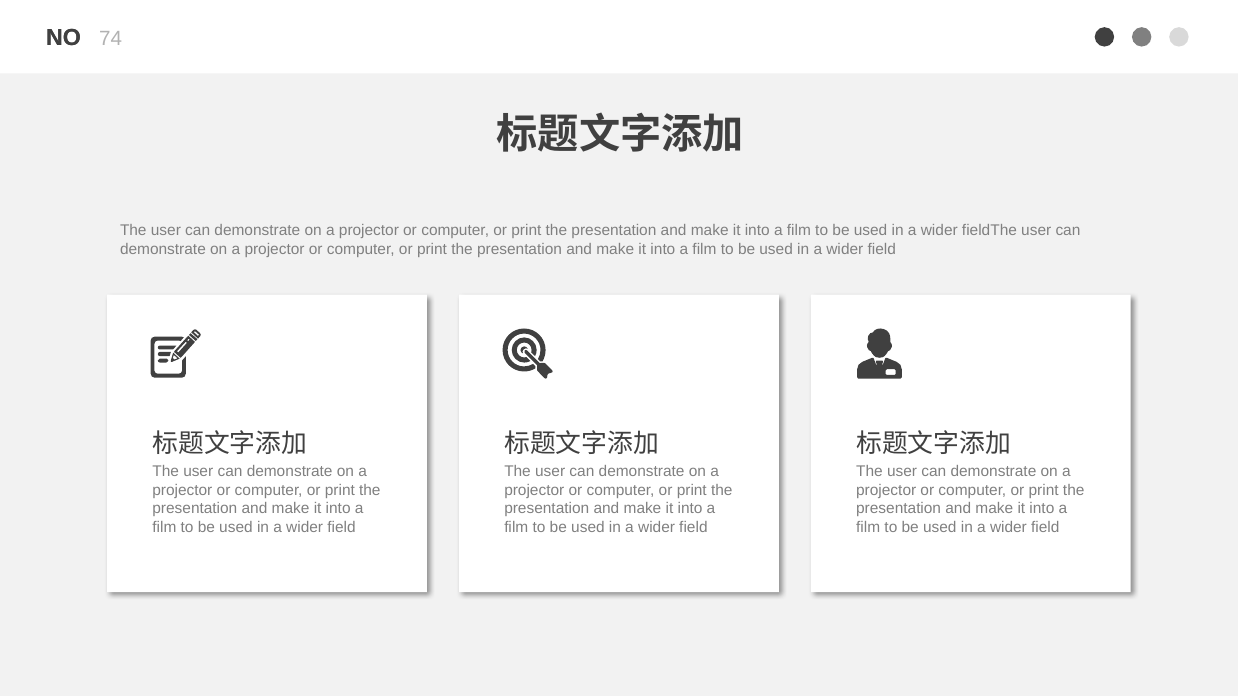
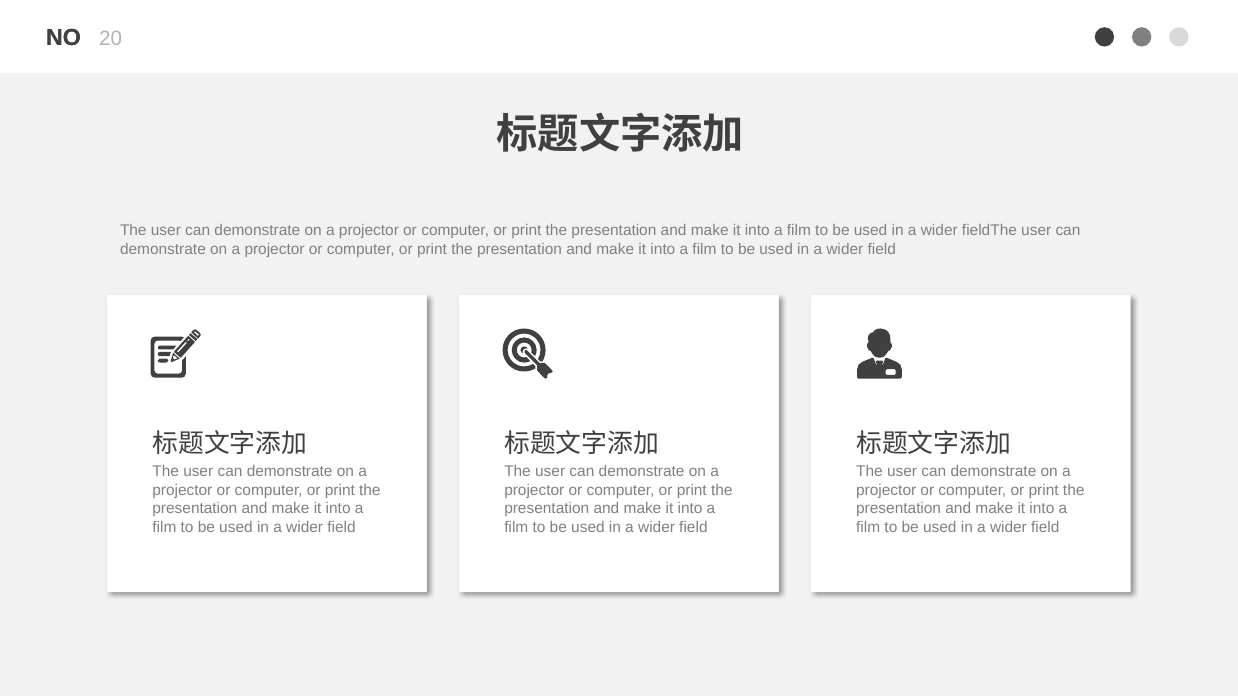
74: 74 -> 20
